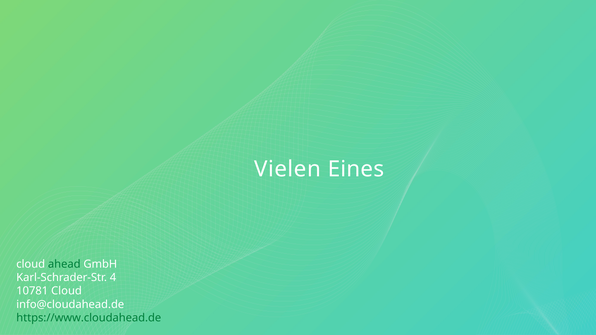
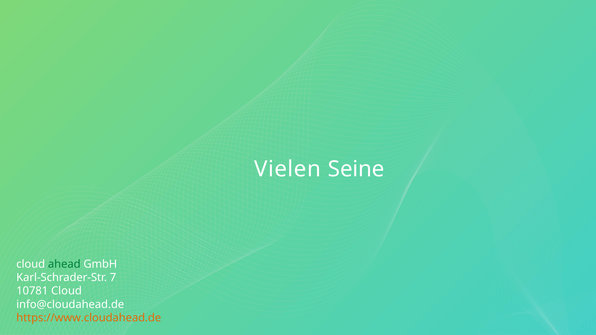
Eines: Eines -> Seine
4: 4 -> 7
https://www.cloudahead.de colour: green -> orange
